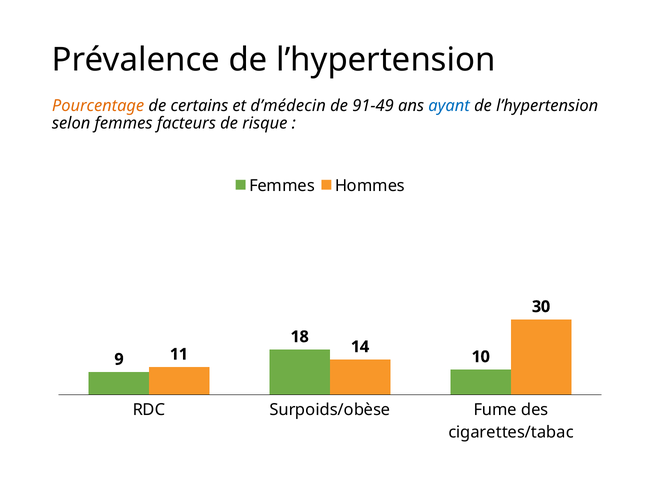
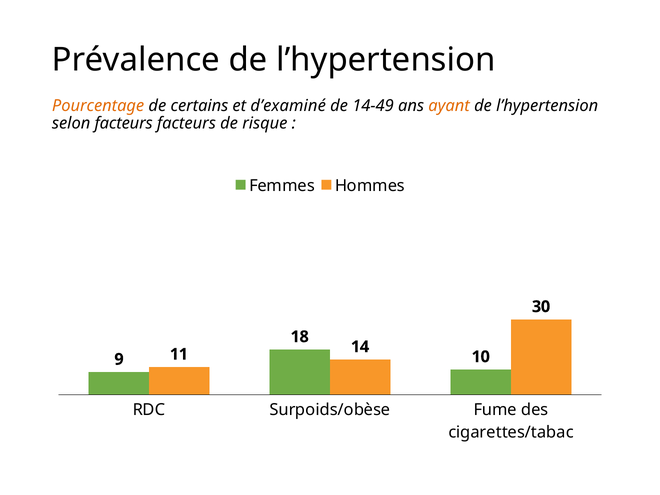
d’médecin: d’médecin -> d’examiné
91-49: 91-49 -> 14-49
ayant colour: blue -> orange
selon femmes: femmes -> facteurs
